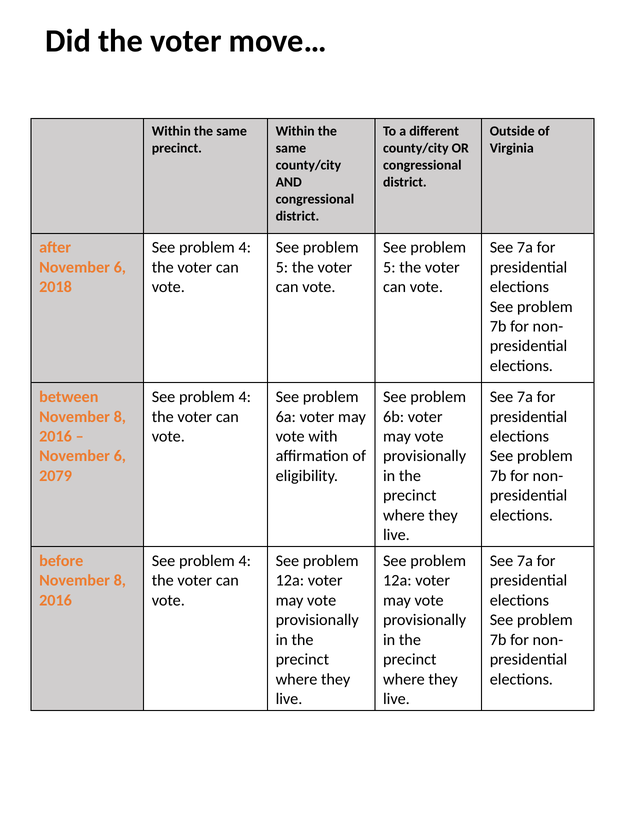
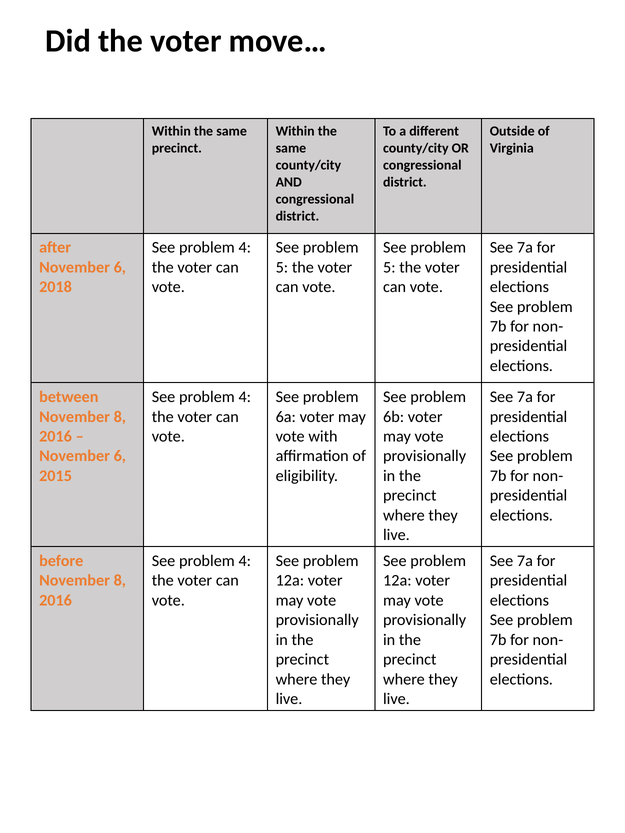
2079: 2079 -> 2015
